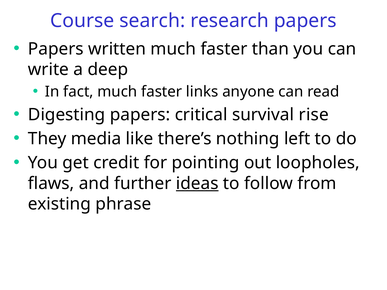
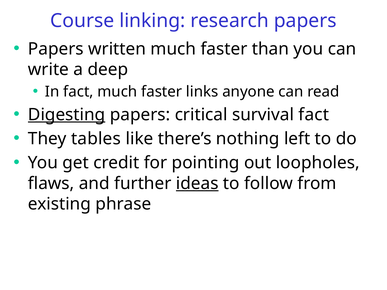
search: search -> linking
Digesting underline: none -> present
survival rise: rise -> fact
media: media -> tables
